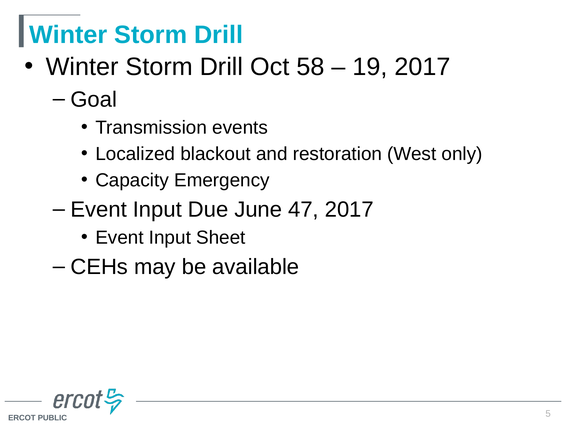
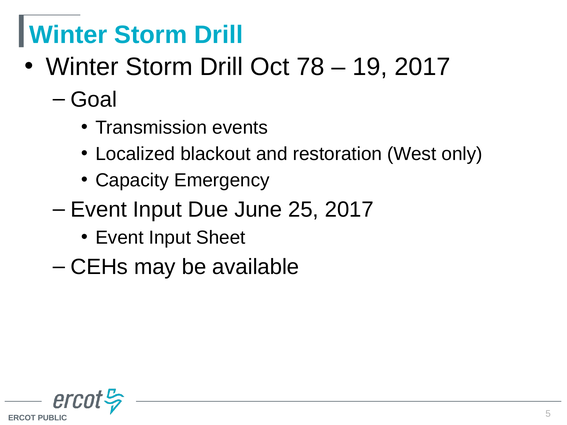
58: 58 -> 78
47: 47 -> 25
